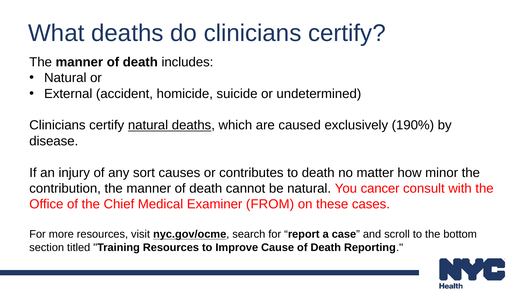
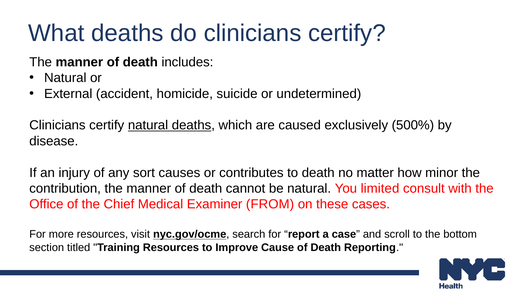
190%: 190% -> 500%
cancer: cancer -> limited
